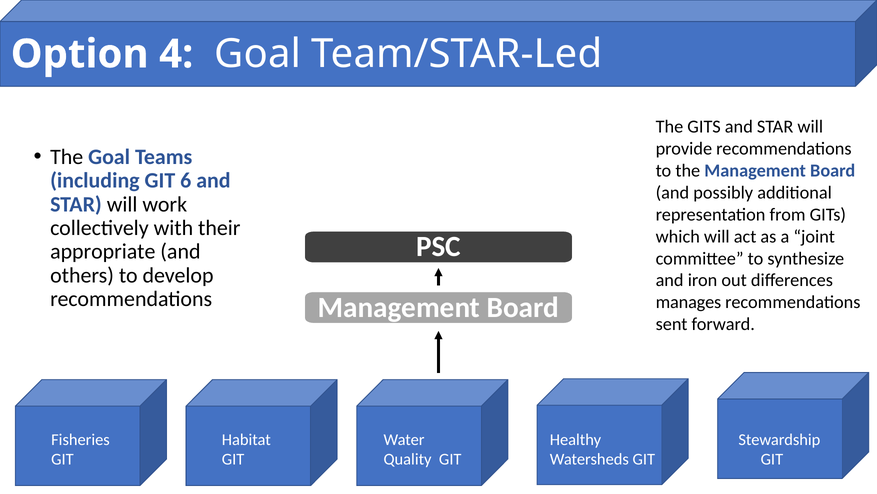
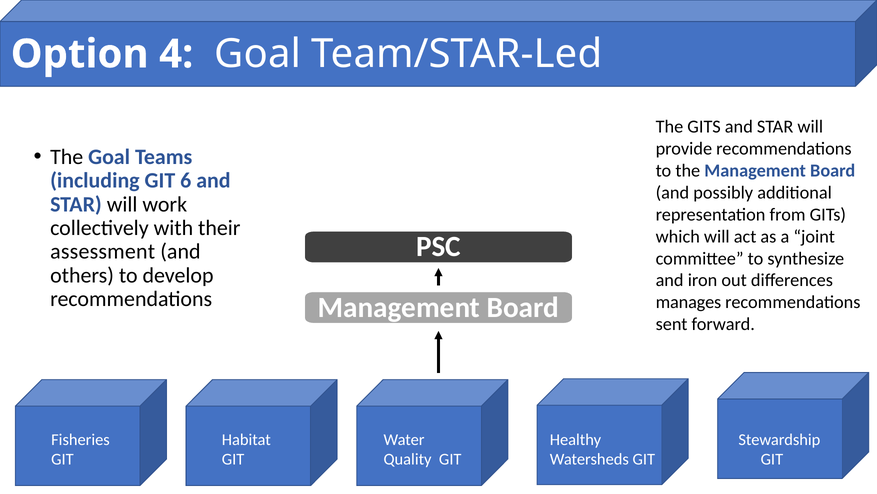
appropriate: appropriate -> assessment
